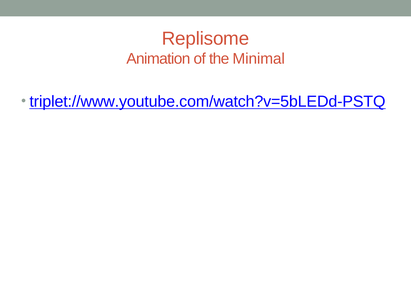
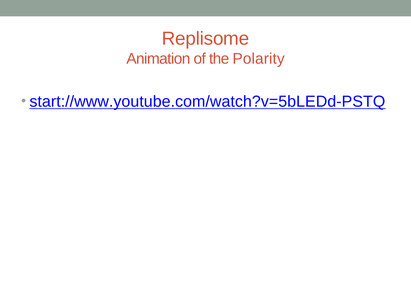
Minimal: Minimal -> Polarity
triplet://www.youtube.com/watch?v=5bLEDd-PSTQ: triplet://www.youtube.com/watch?v=5bLEDd-PSTQ -> start://www.youtube.com/watch?v=5bLEDd-PSTQ
